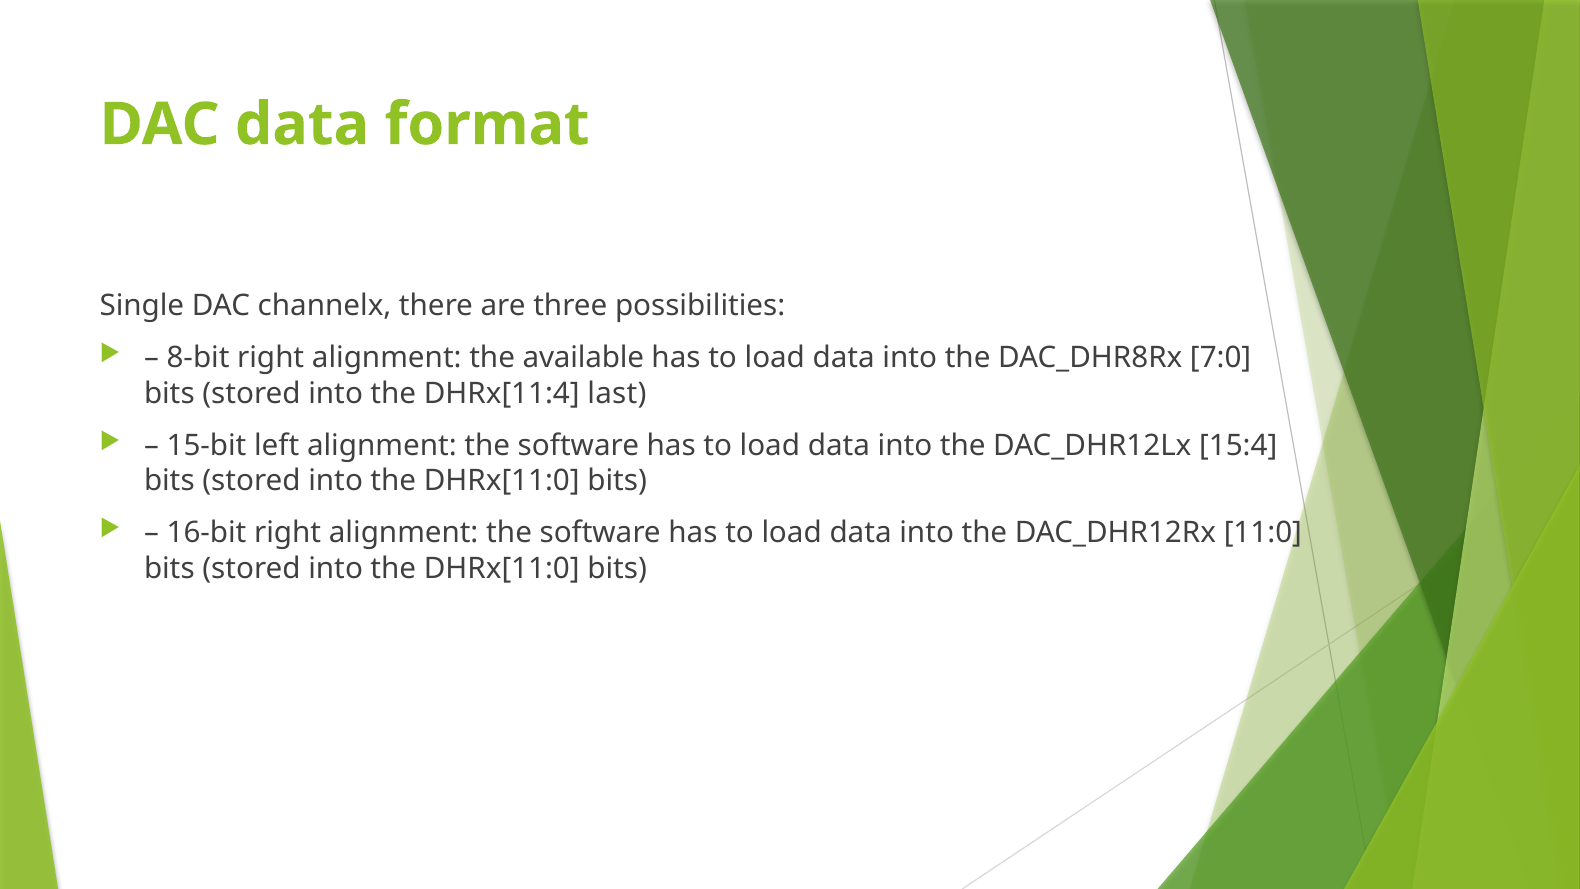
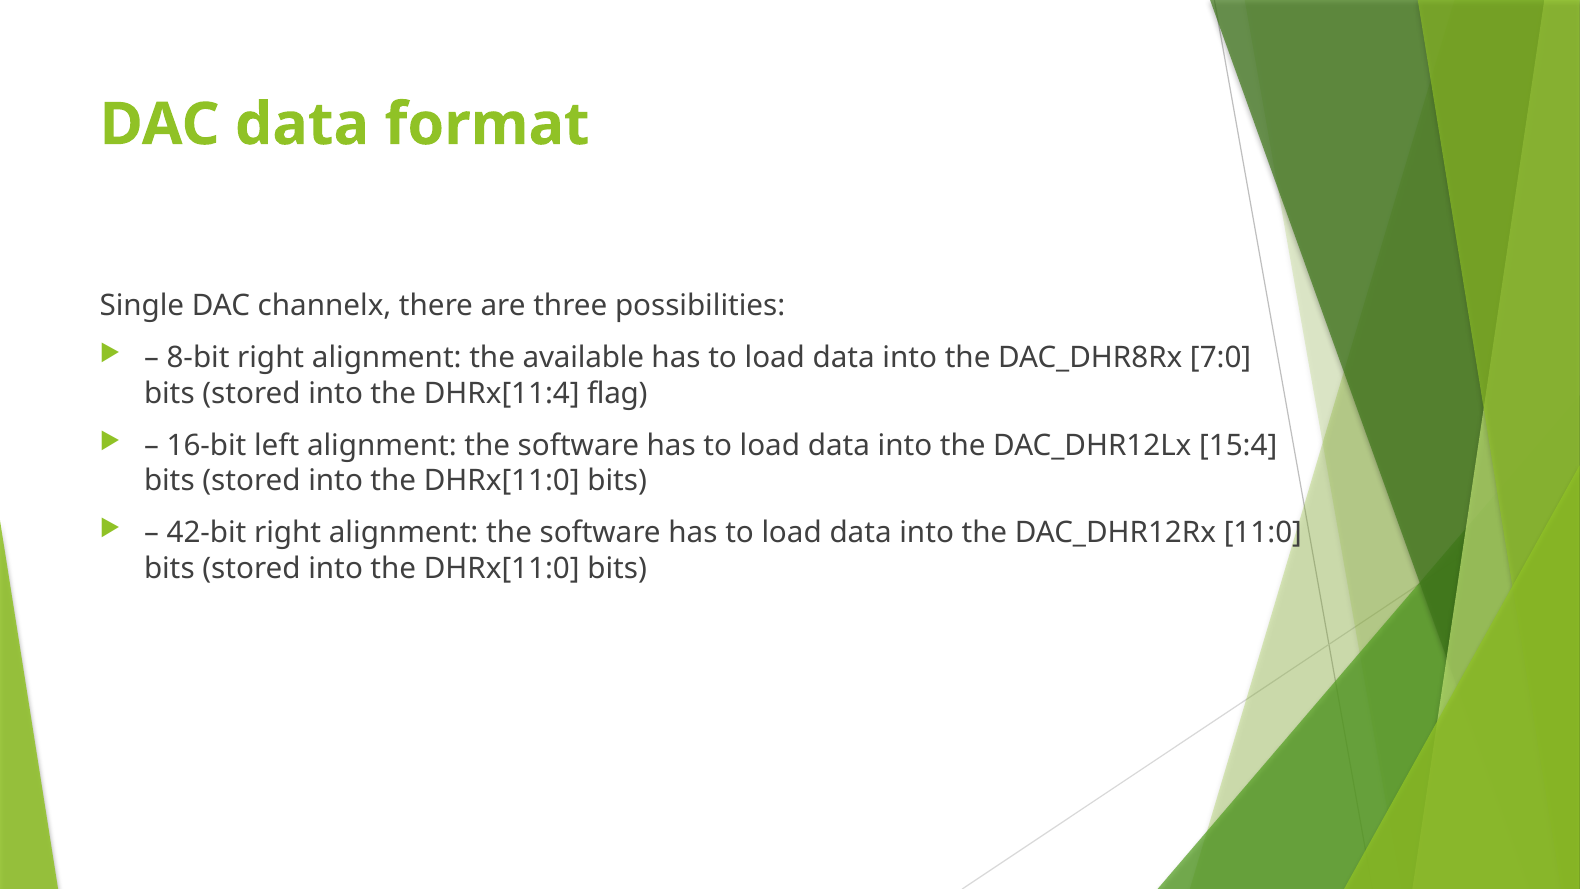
last: last -> flag
15-bit: 15-bit -> 16-bit
16-bit: 16-bit -> 42-bit
